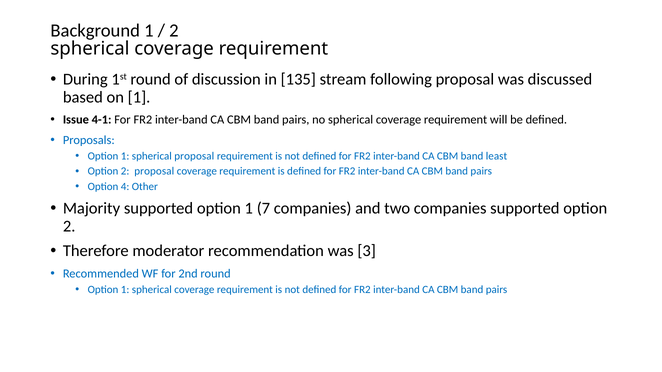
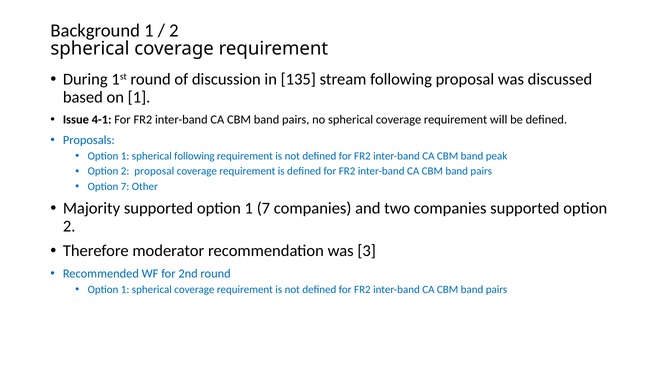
spherical proposal: proposal -> following
least: least -> peak
Option 4: 4 -> 7
